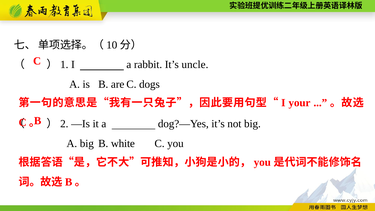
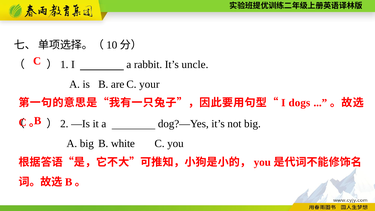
dogs: dogs -> your
your: your -> dogs
